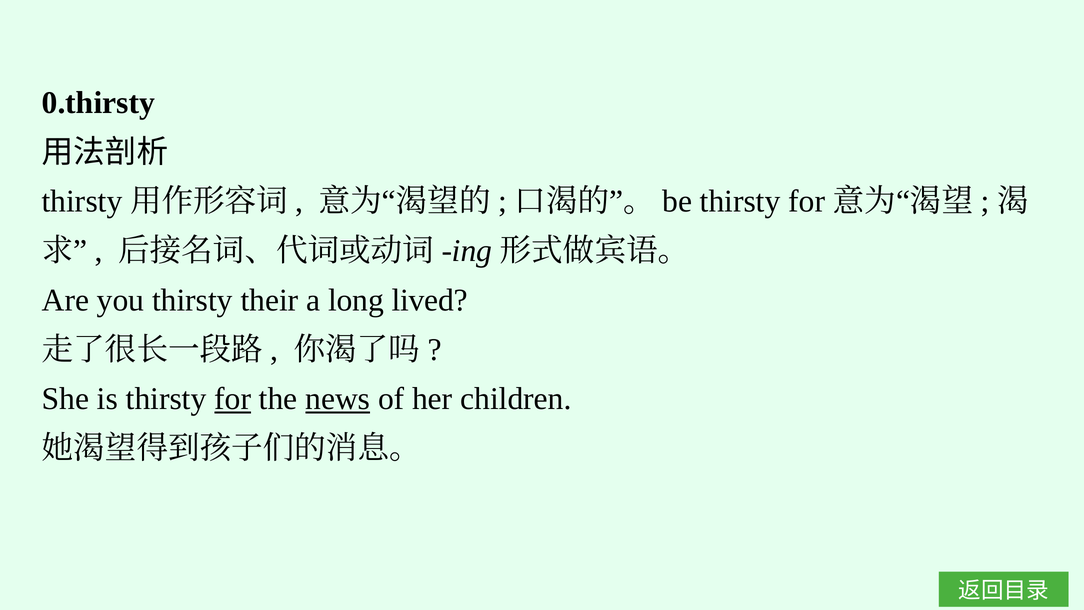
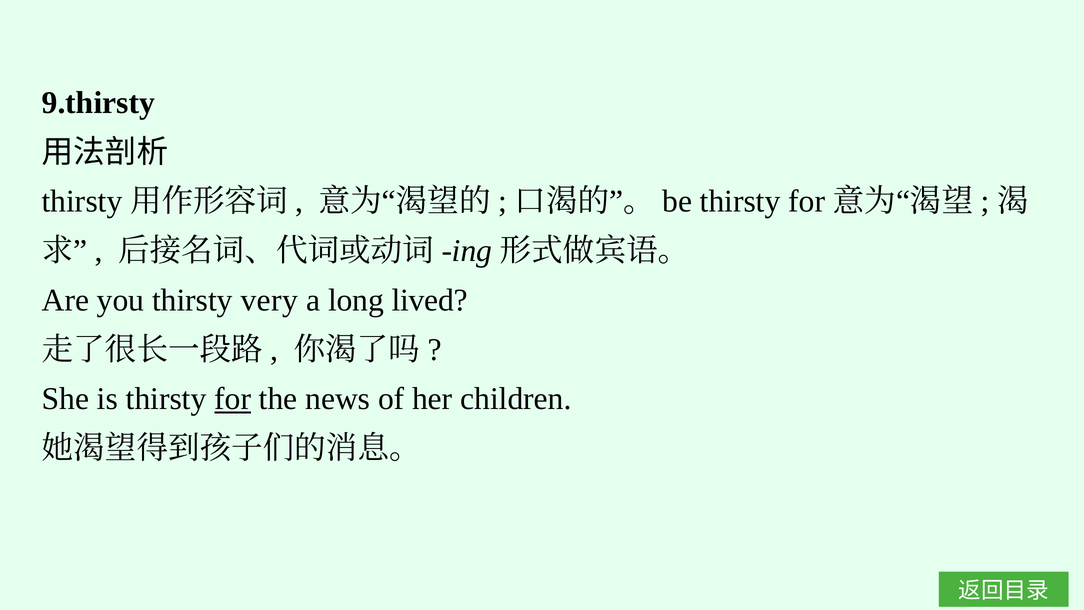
0.thirsty: 0.thirsty -> 9.thirsty
their: their -> very
news underline: present -> none
